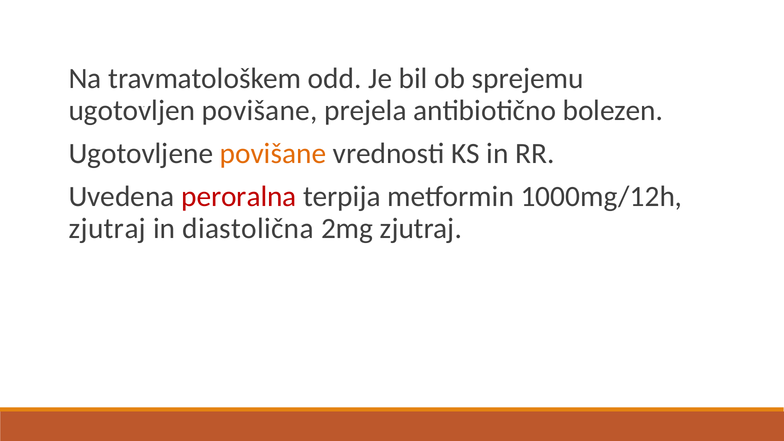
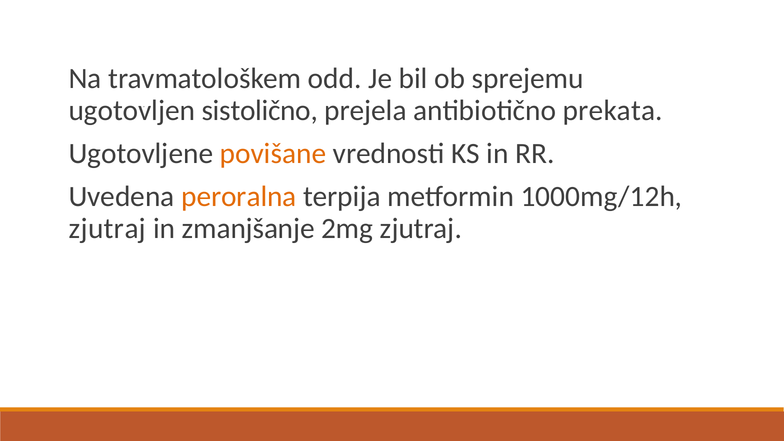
povišane at (260, 110): povišane -> sistolično
bolezen: bolezen -> prekata
peroralna colour: red -> orange
diastolična: diastolična -> zmanjšanje
